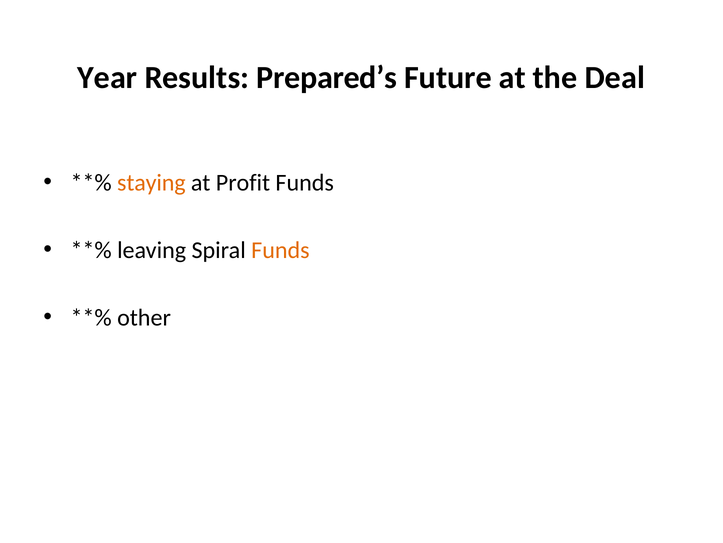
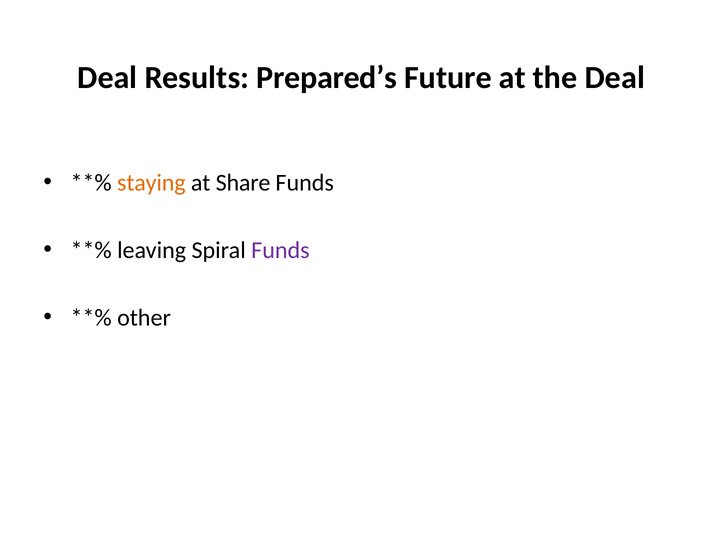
Year at (107, 78): Year -> Deal
Profit: Profit -> Share
Funds at (280, 250) colour: orange -> purple
